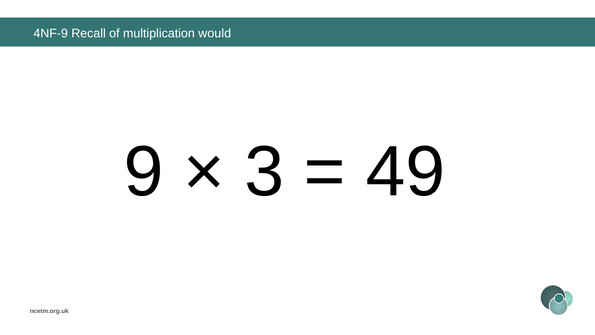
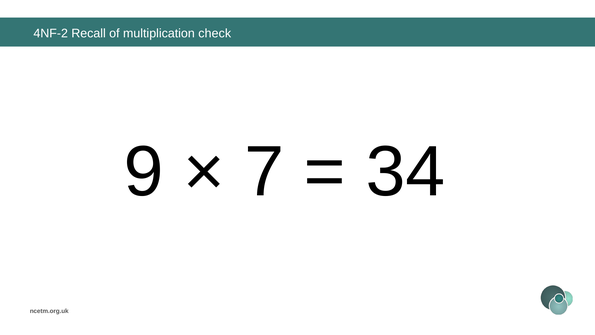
4NF-9: 4NF-9 -> 4NF-2
would: would -> check
3: 3 -> 7
49: 49 -> 34
